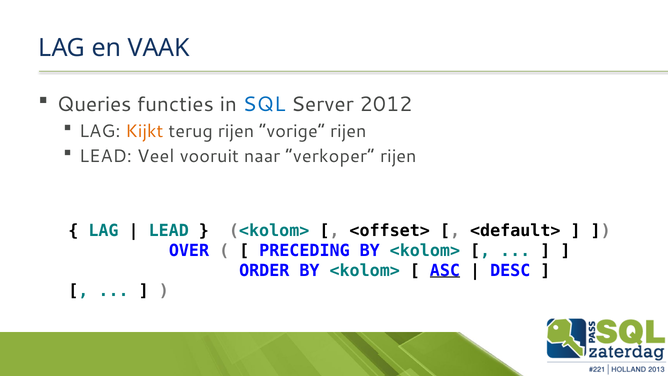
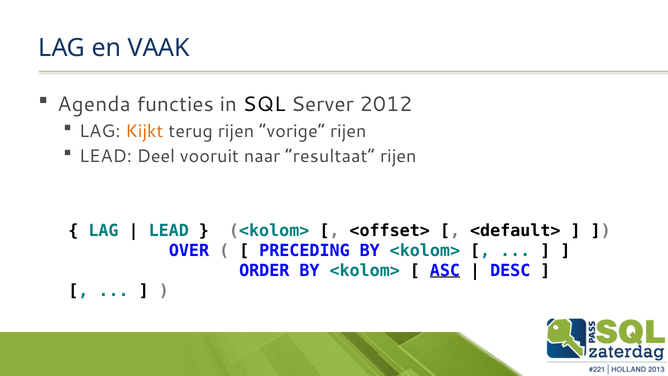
Queries: Queries -> Agenda
SQL colour: blue -> black
Veel: Veel -> Deel
verkoper: verkoper -> resultaat
